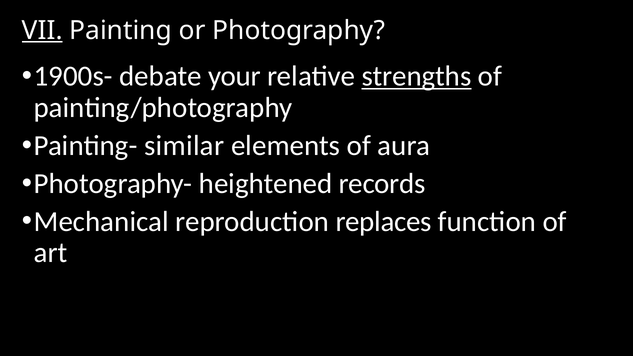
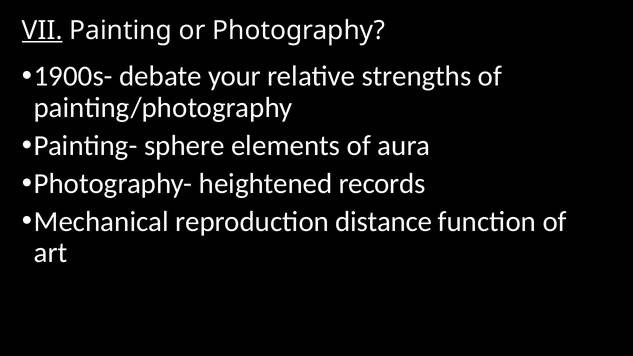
strengths underline: present -> none
similar: similar -> sphere
replaces: replaces -> distance
